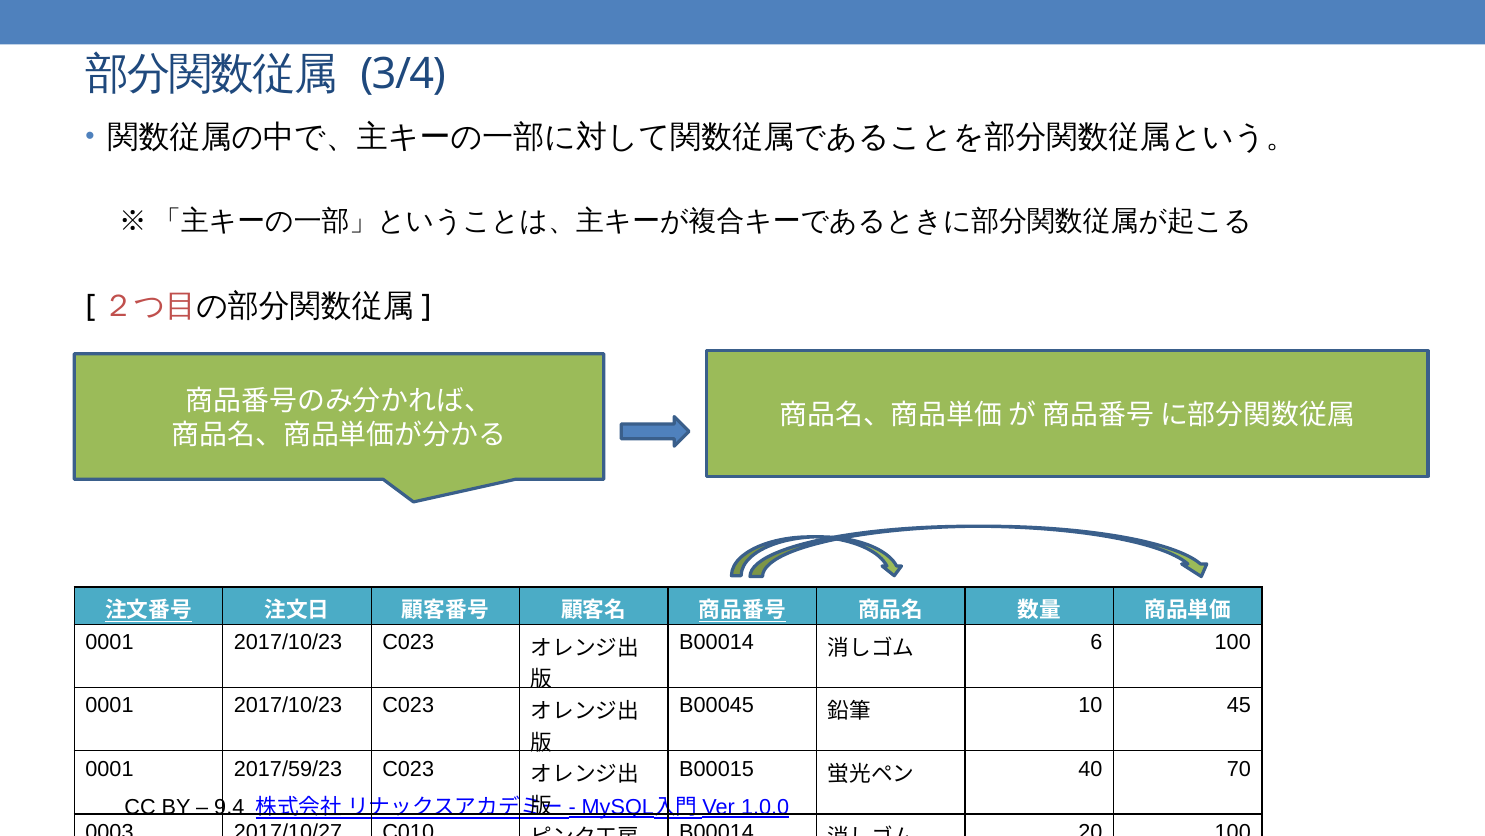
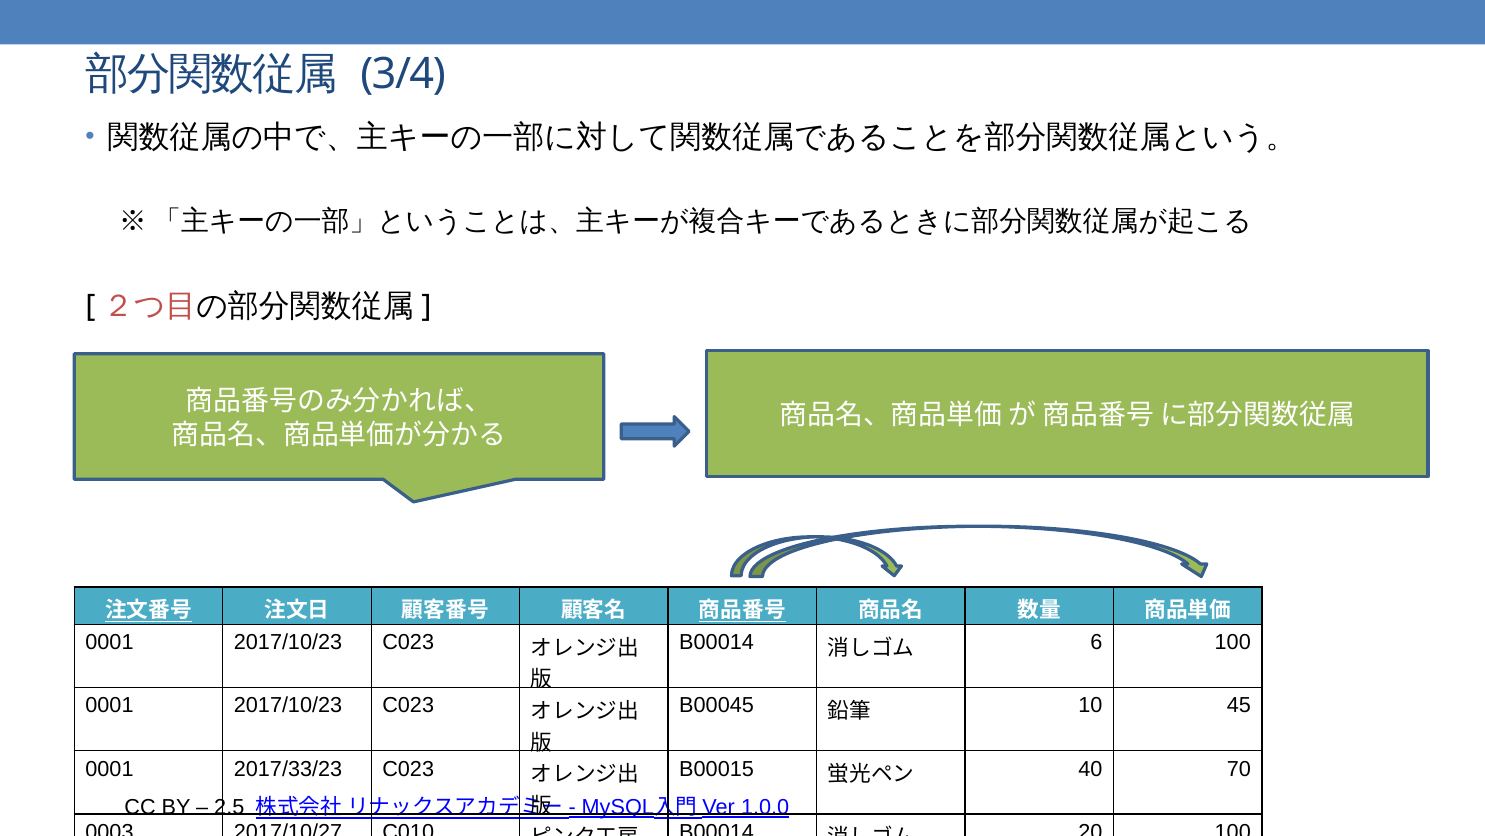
2017/59/23: 2017/59/23 -> 2017/33/23
9.4: 9.4 -> 2.5
